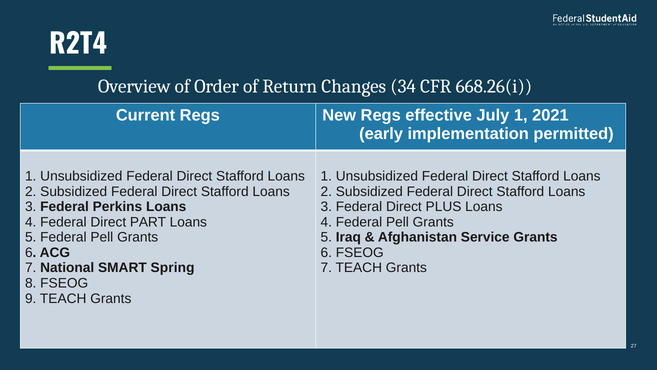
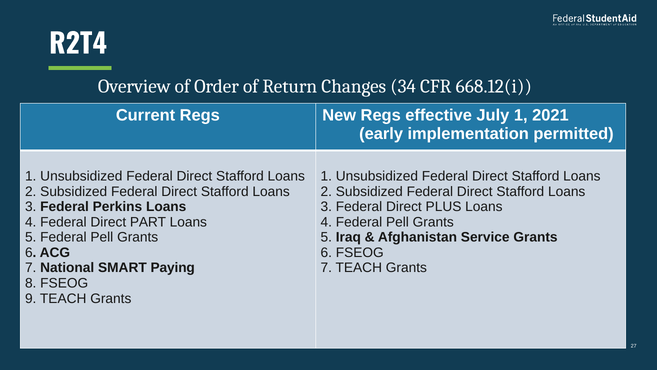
668.26(i: 668.26(i -> 668.12(i
Spring: Spring -> Paying
